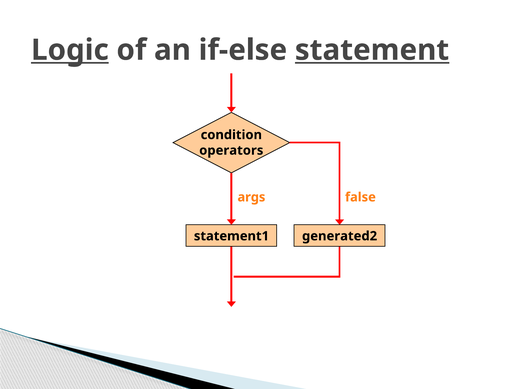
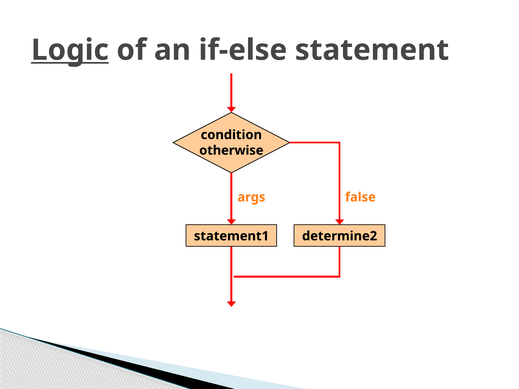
statement underline: present -> none
operators: operators -> otherwise
generated2: generated2 -> determine2
